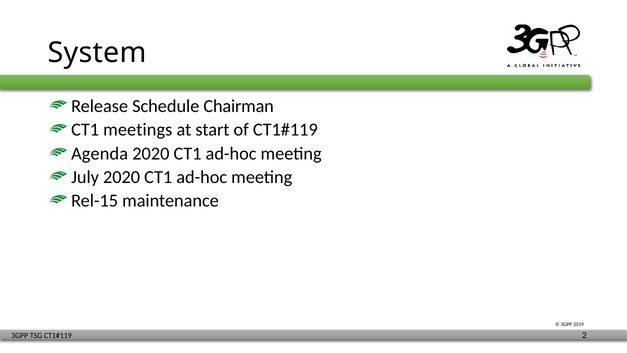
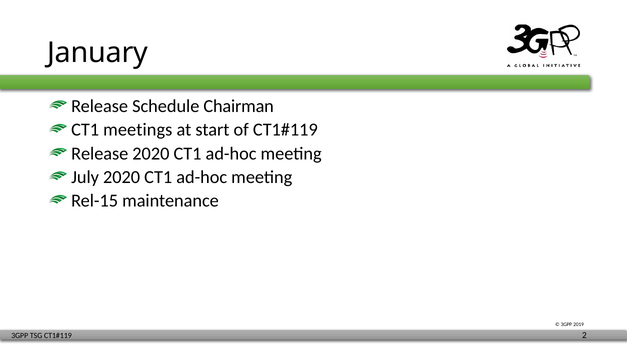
System: System -> January
Agenda at (100, 153): Agenda -> Release
